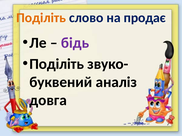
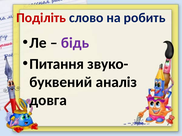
Поділіть at (41, 18) colour: orange -> red
продає: продає -> робить
Поділіть at (57, 64): Поділіть -> Питання
